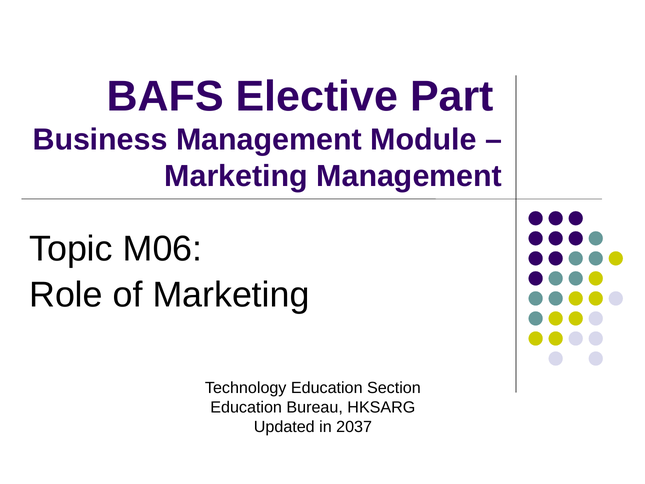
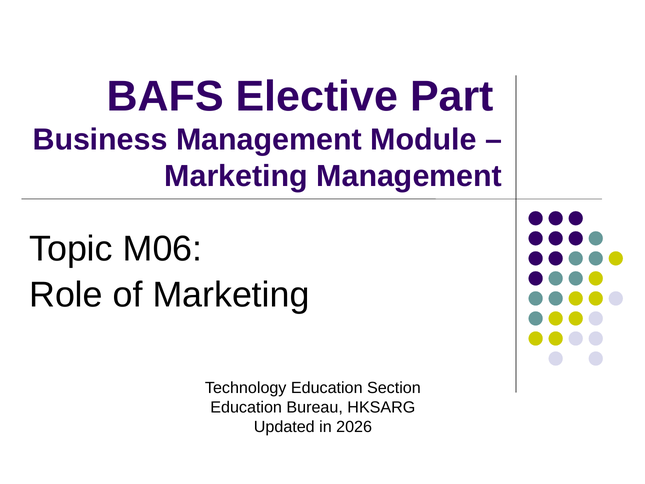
2037: 2037 -> 2026
